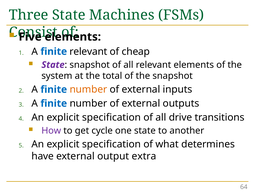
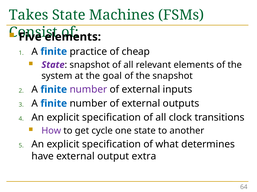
Three: Three -> Takes
finite relevant: relevant -> practice
total: total -> goal
number at (88, 90) colour: orange -> purple
drive: drive -> clock
